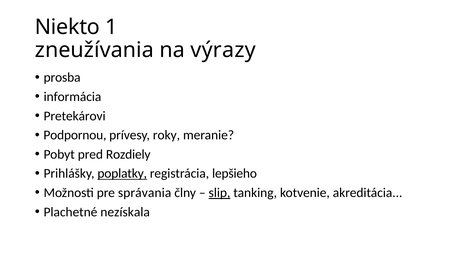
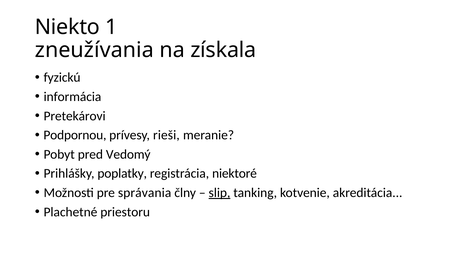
výrazy: výrazy -> získala
prosba: prosba -> fyzickú
roky: roky -> rieši
Rozdiely: Rozdiely -> Vedomý
poplatky underline: present -> none
lepšieho: lepšieho -> niektoré
nezískala: nezískala -> priestoru
